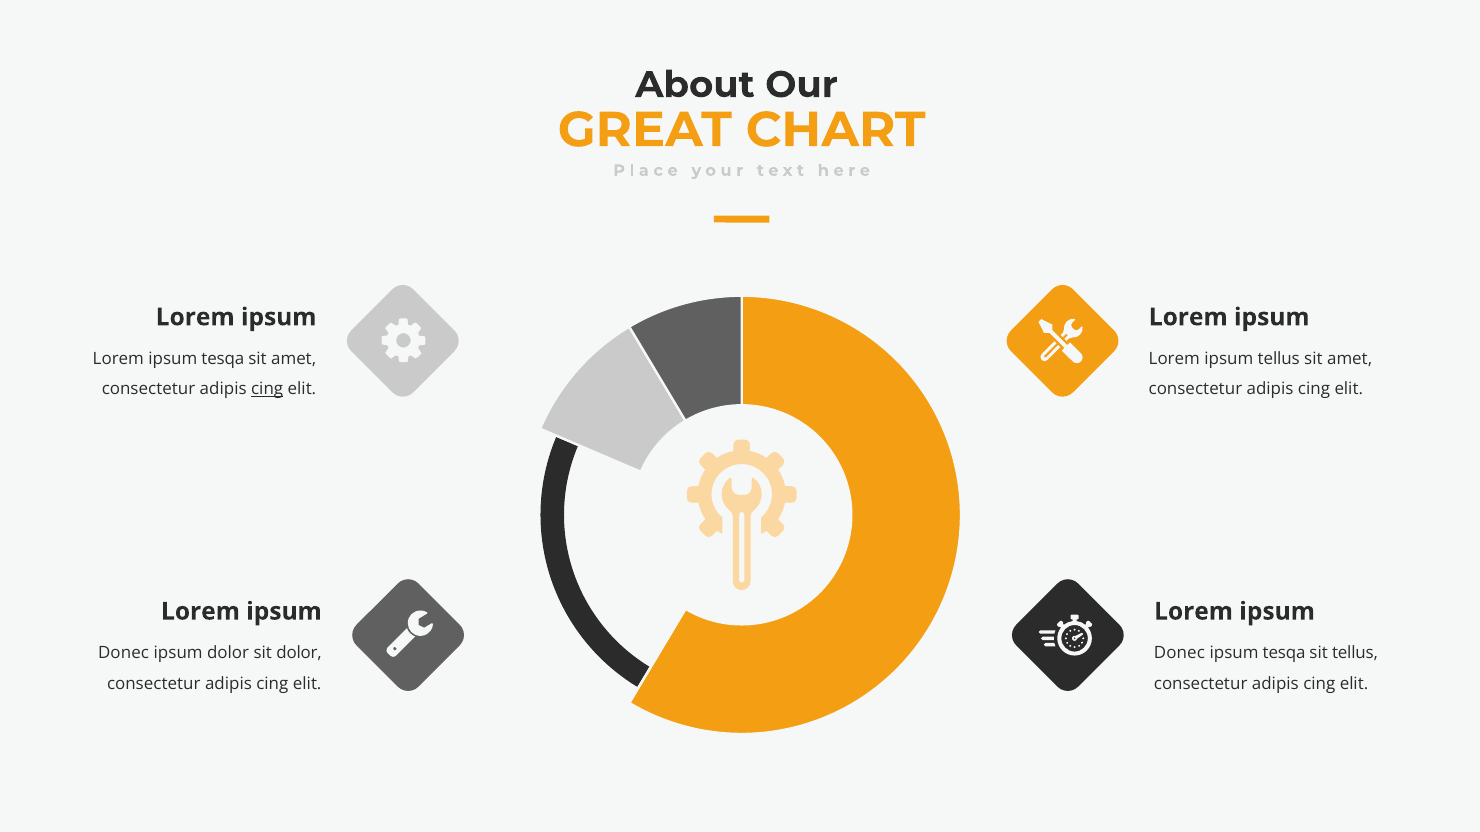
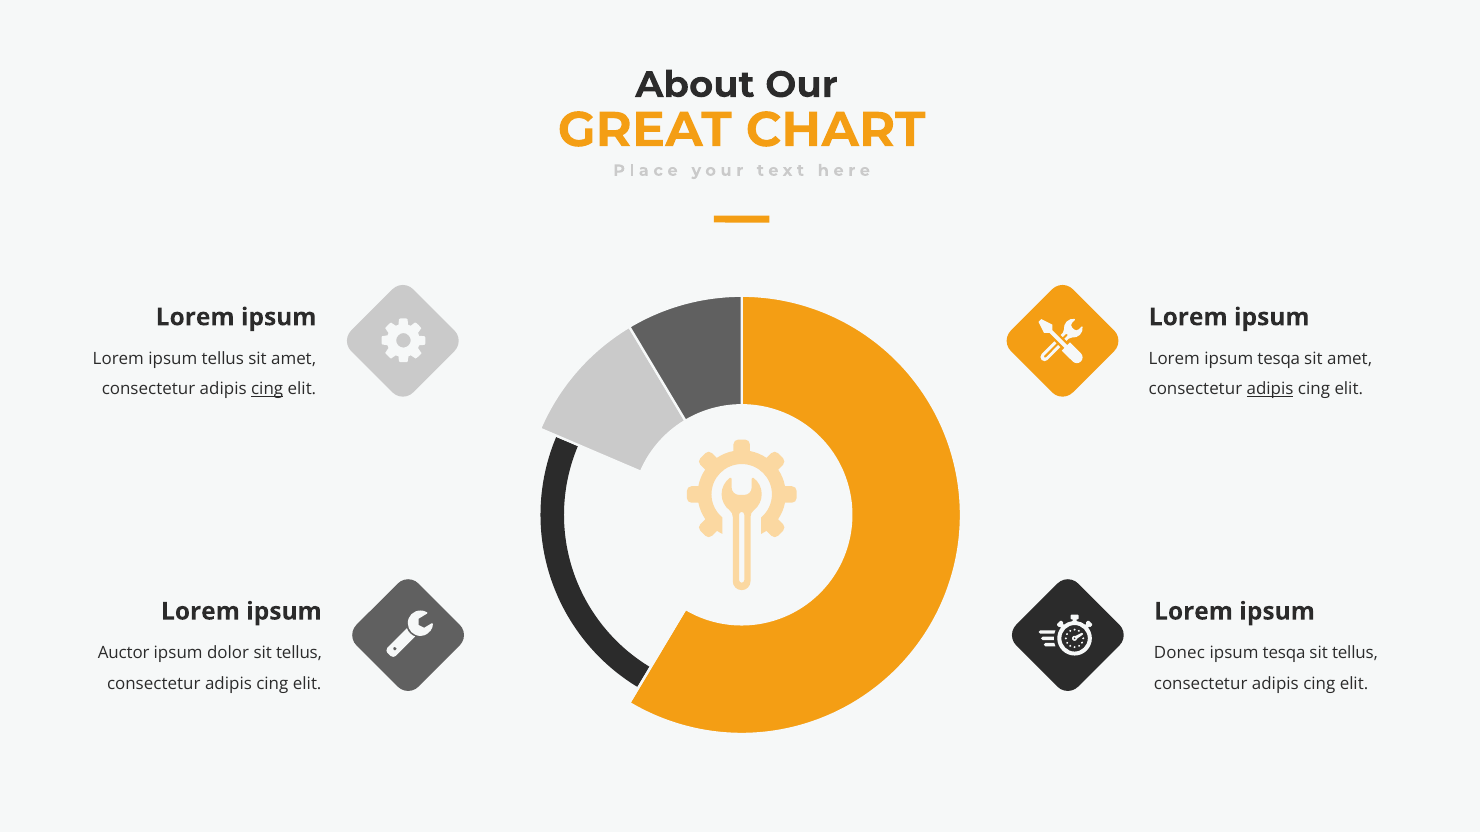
Lorem ipsum tesqa: tesqa -> tellus
Lorem ipsum tellus: tellus -> tesqa
adipis at (1270, 389) underline: none -> present
Donec at (124, 653): Donec -> Auctor
dolor sit dolor: dolor -> tellus
